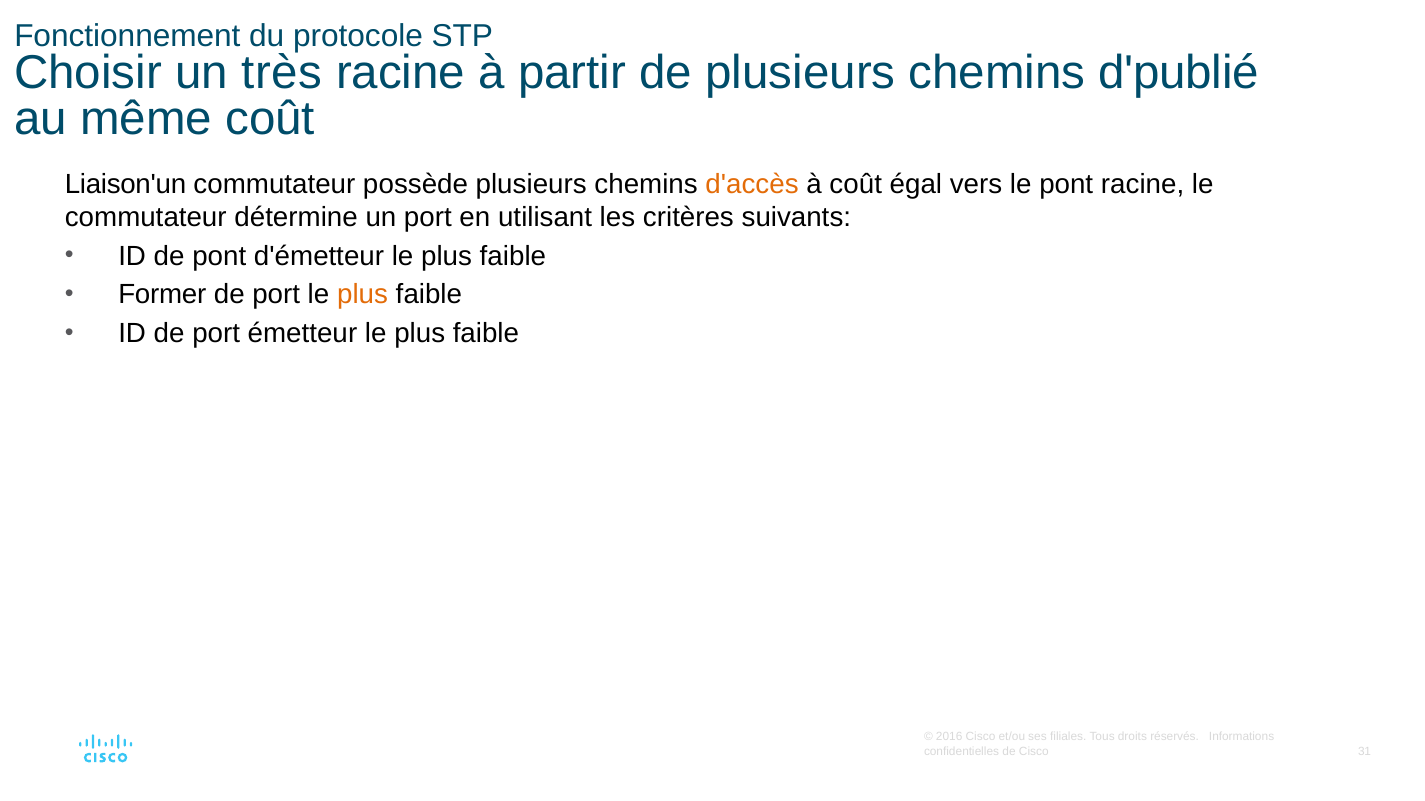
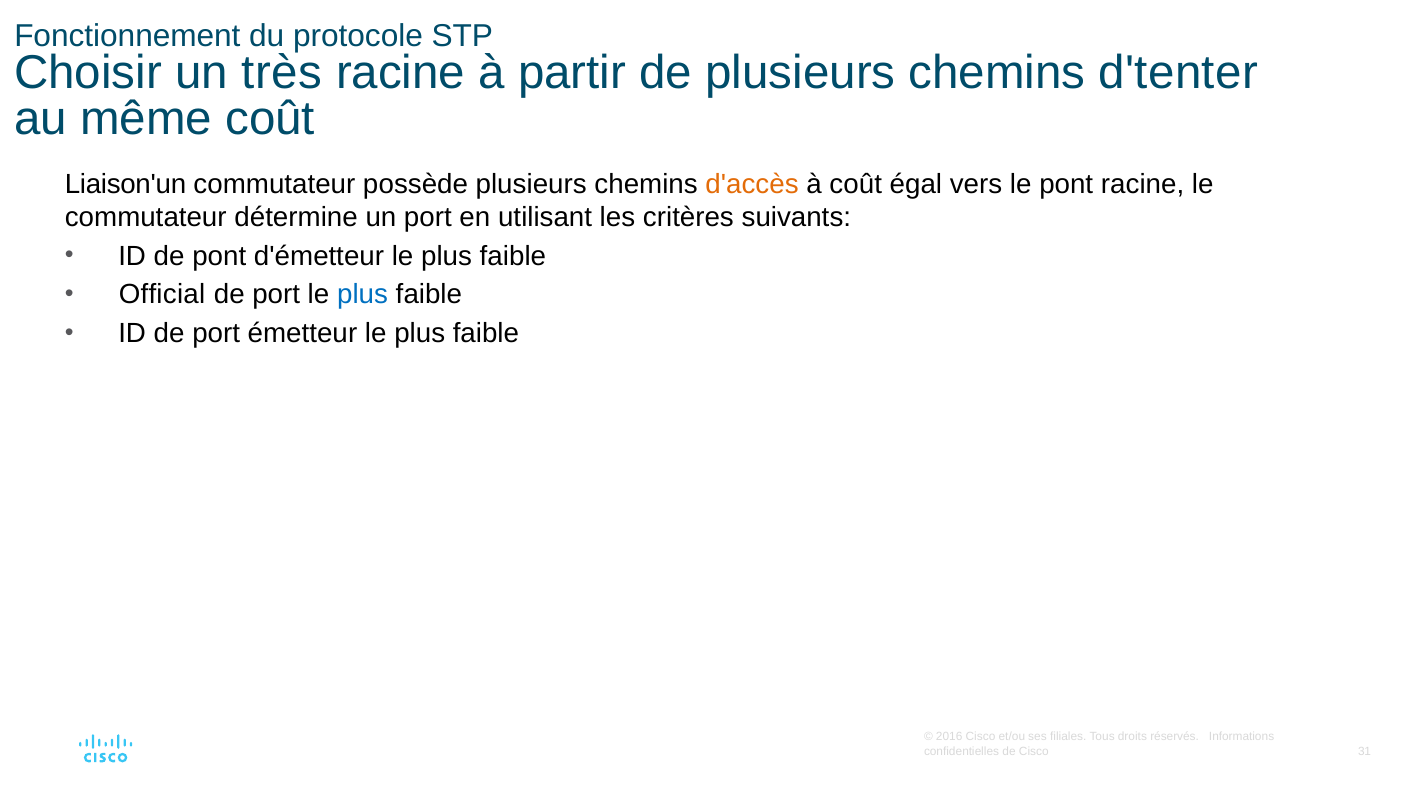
d'publié: d'publié -> d'tenter
Former: Former -> Official
plus at (363, 295) colour: orange -> blue
